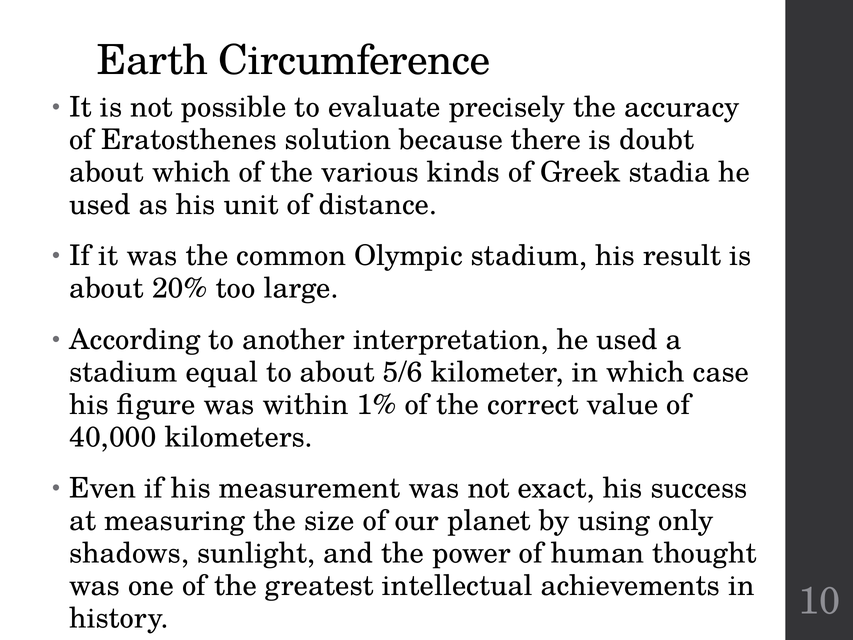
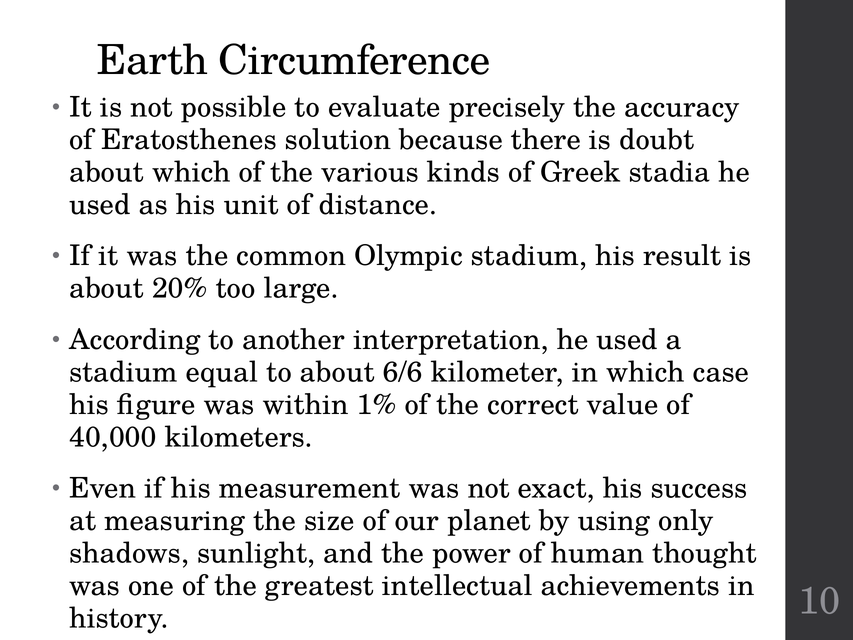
5/6: 5/6 -> 6/6
